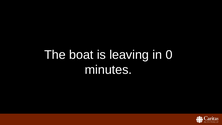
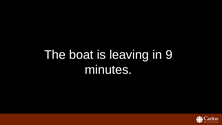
0: 0 -> 9
